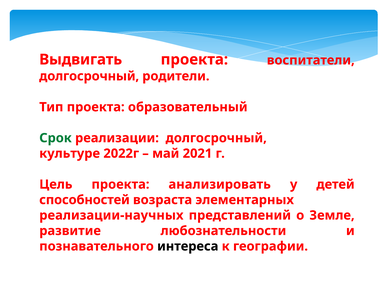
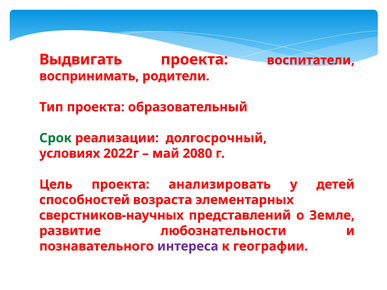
долгосрочный at (89, 76): долгосрочный -> воспринимать
культуре: культуре -> условиях
2021: 2021 -> 2080
реализации-научных: реализации-научных -> сверстников-научных
интереса colour: black -> purple
